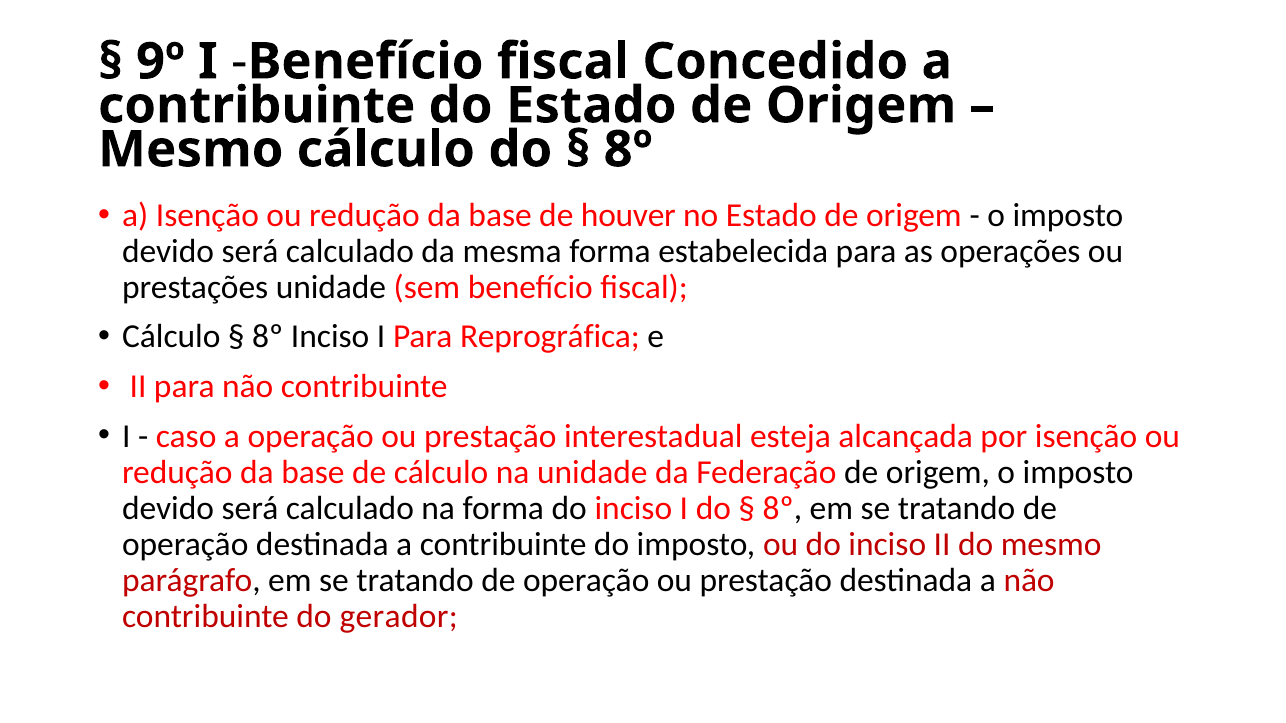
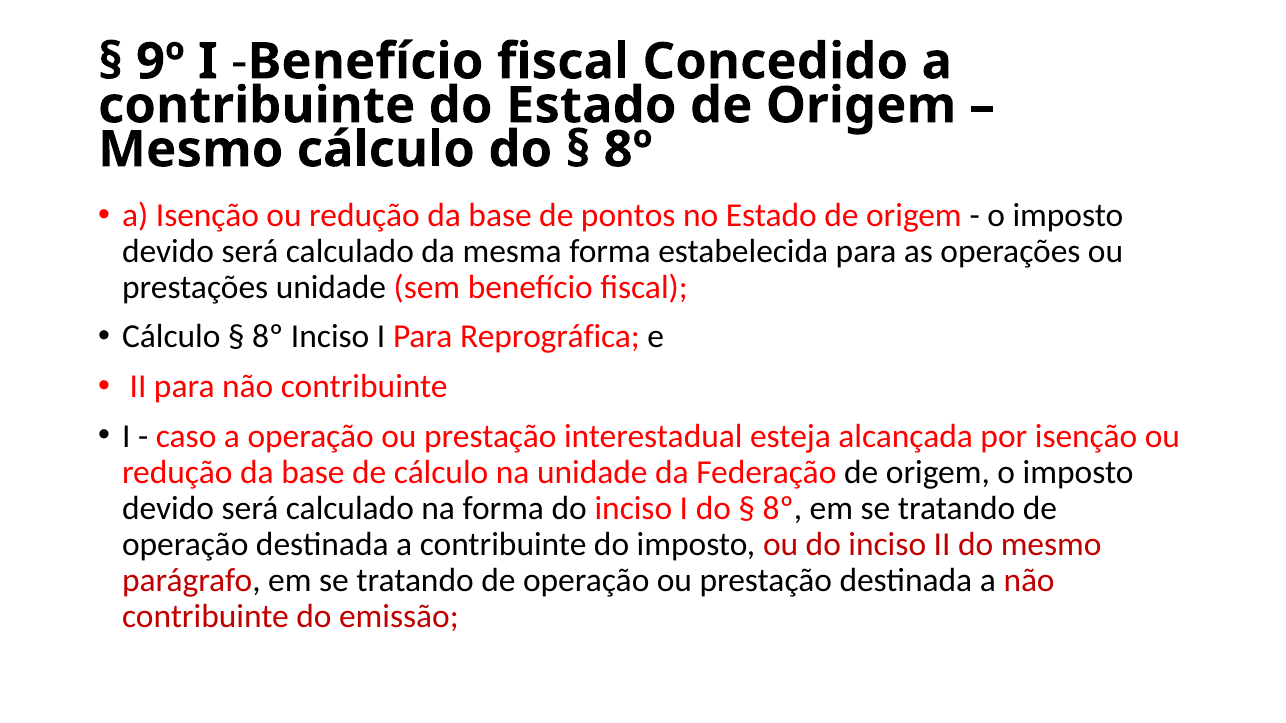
houver: houver -> pontos
gerador: gerador -> emissão
